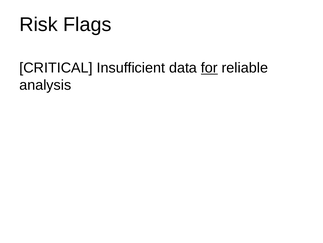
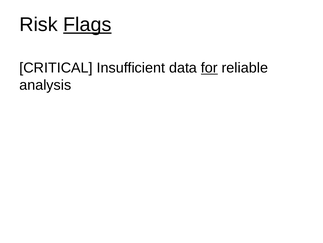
Flags underline: none -> present
